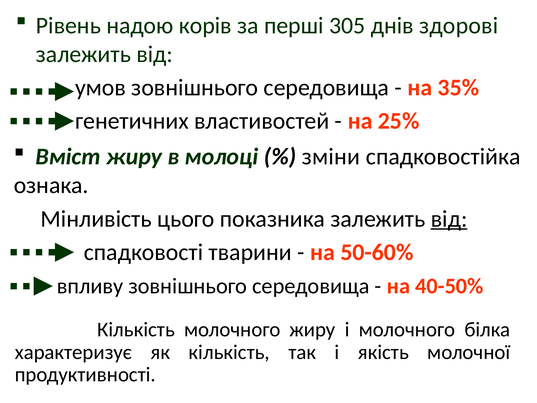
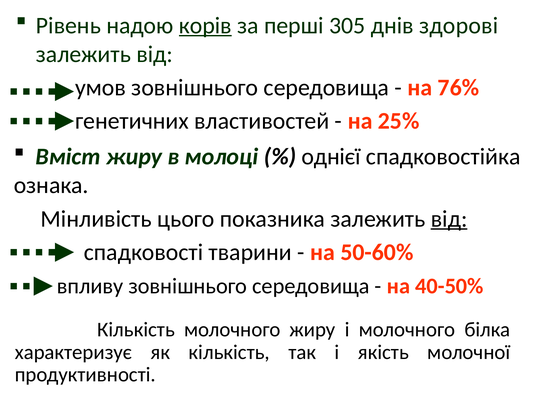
корів underline: none -> present
35%: 35% -> 76%
зміни: зміни -> однієї
